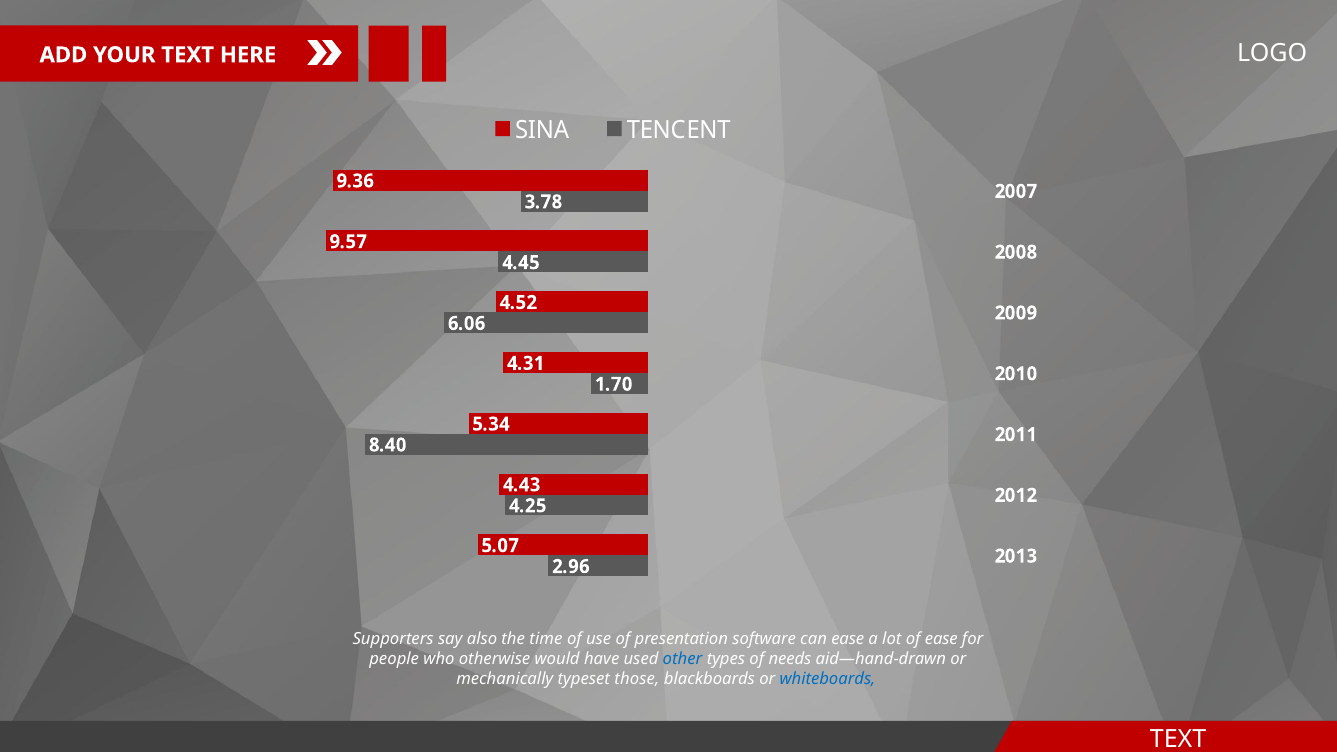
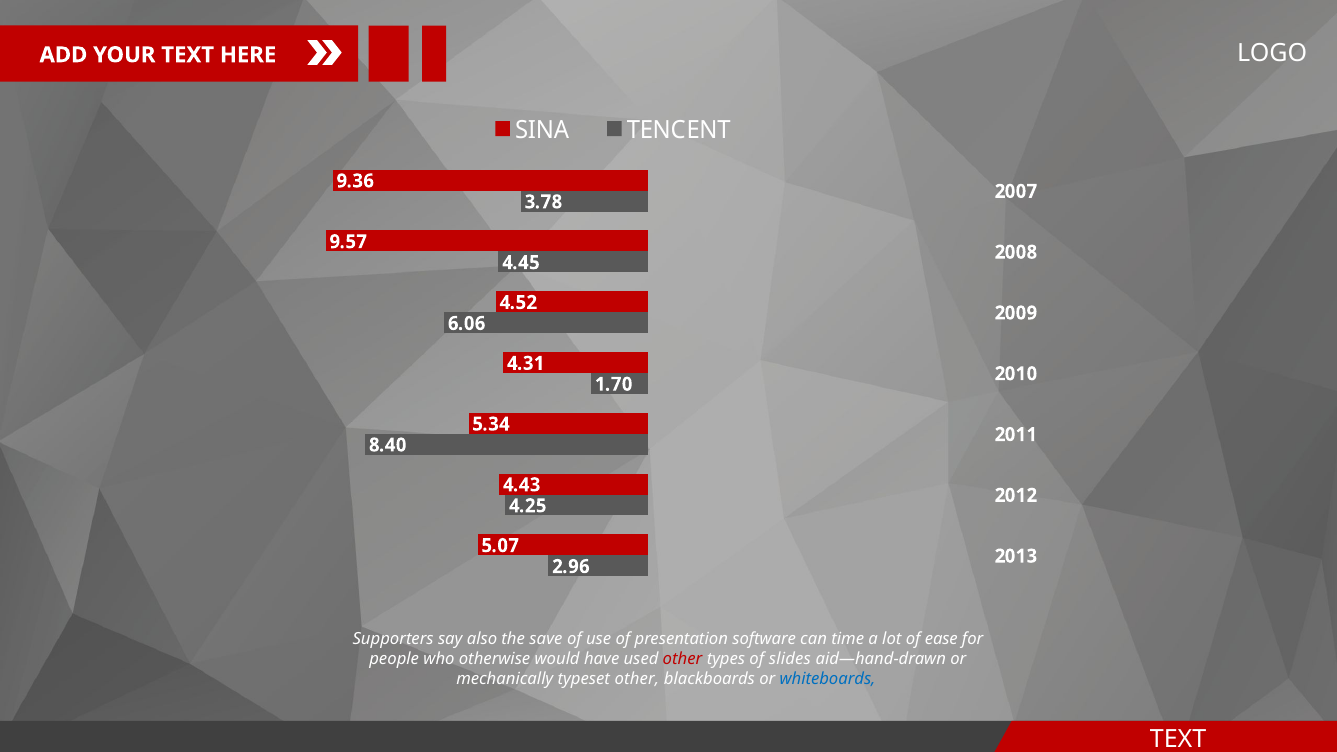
time: time -> save
can ease: ease -> time
other at (683, 659) colour: blue -> red
needs: needs -> slides
typeset those: those -> other
